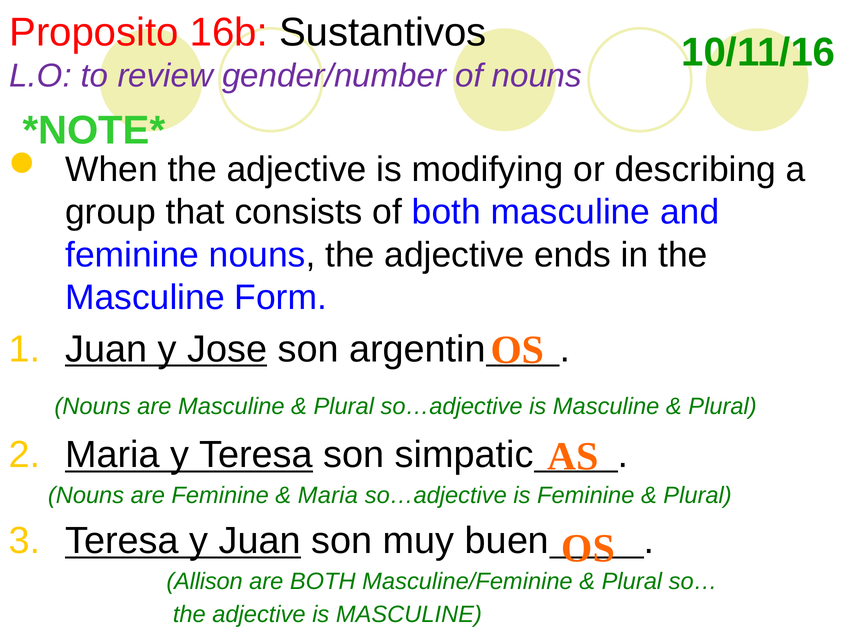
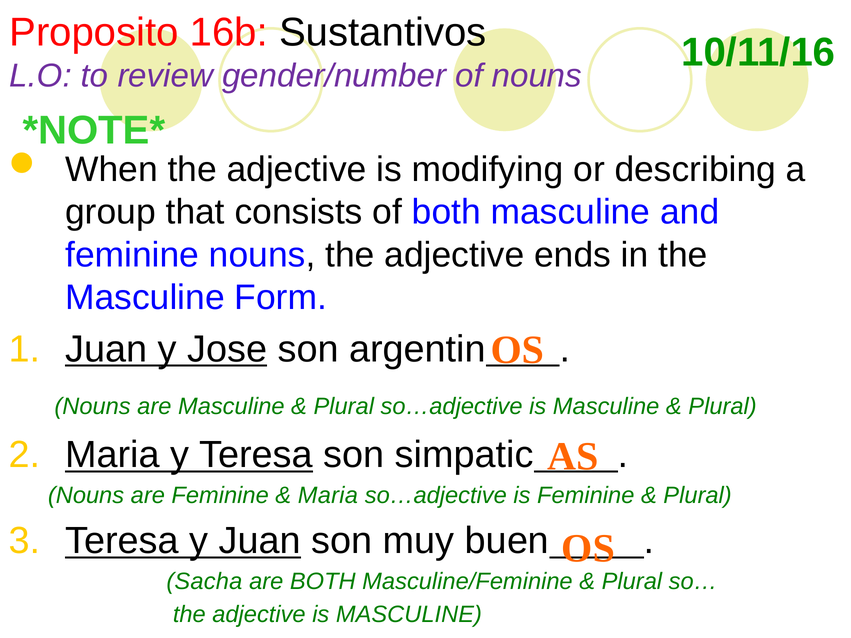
Allison: Allison -> Sacha
